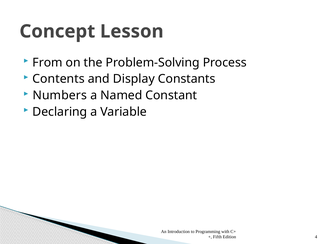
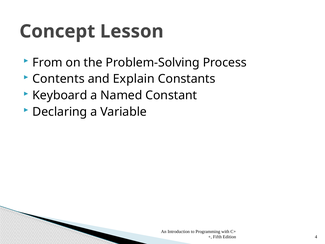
Display: Display -> Explain
Numbers: Numbers -> Keyboard
